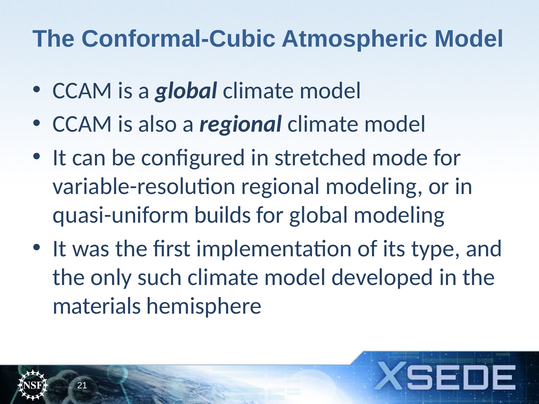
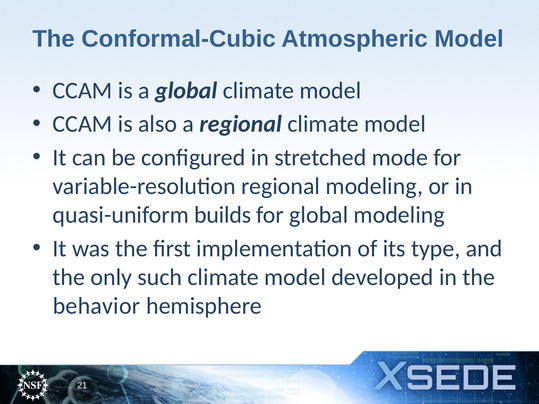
materials: materials -> behavior
